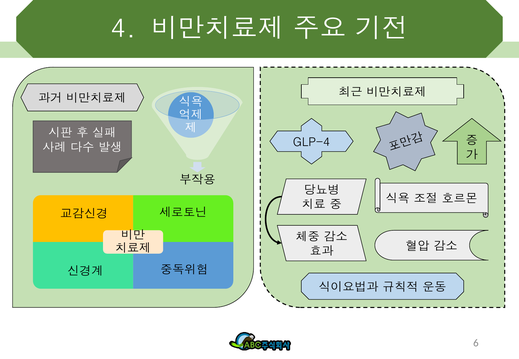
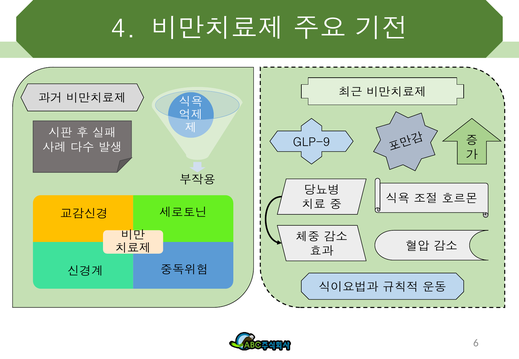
GLP-4: GLP-4 -> GLP-9
